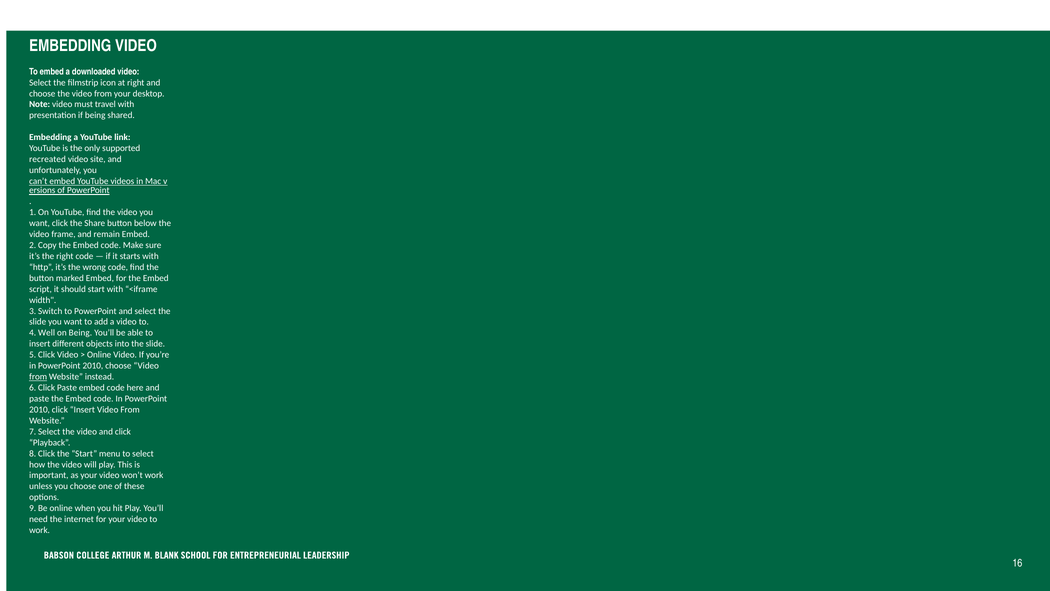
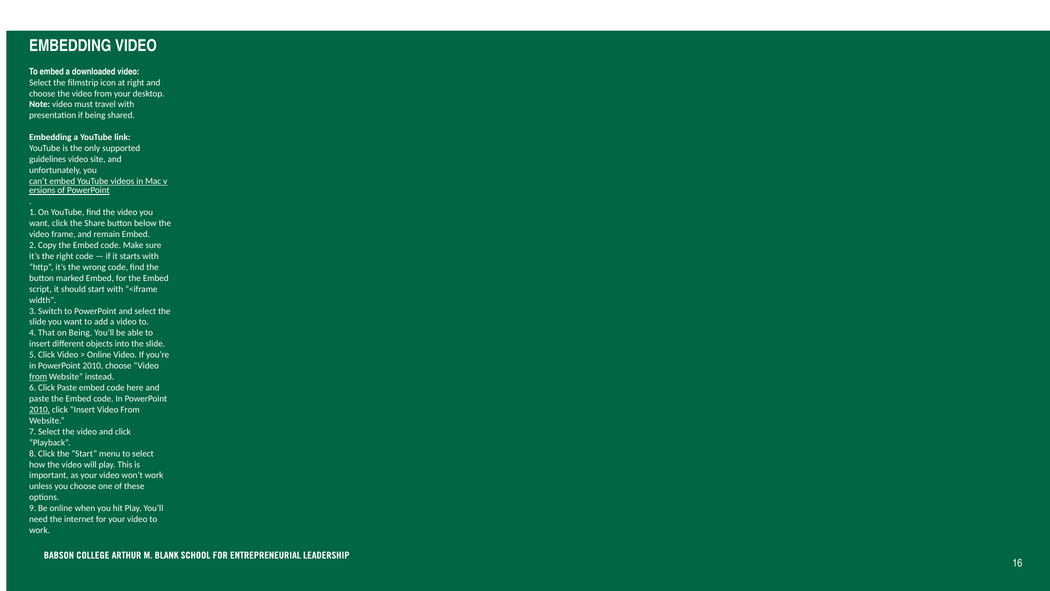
recreated: recreated -> guidelines
Well: Well -> That
2010 at (40, 409) underline: none -> present
